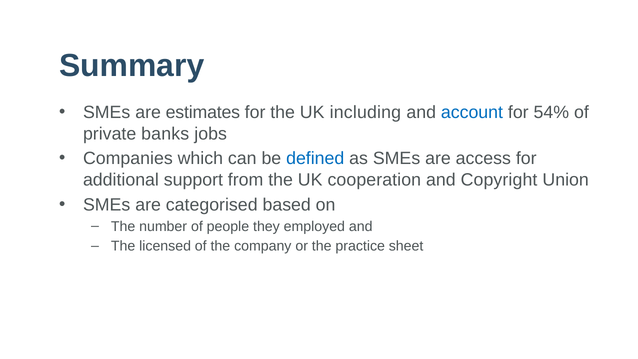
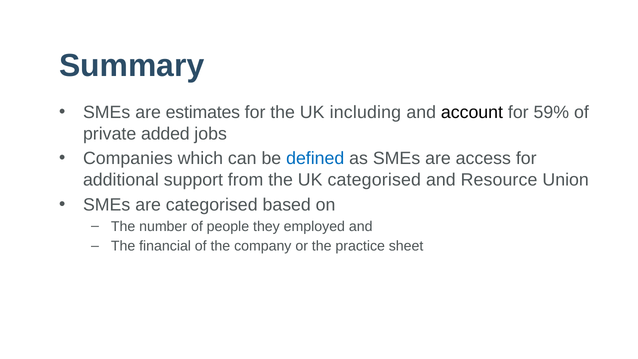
account colour: blue -> black
54%: 54% -> 59%
banks: banks -> added
UK cooperation: cooperation -> categorised
Copyright: Copyright -> Resource
licensed: licensed -> financial
